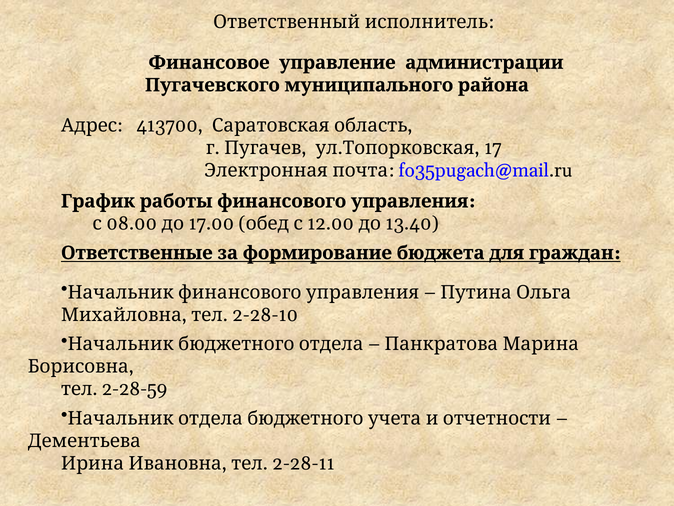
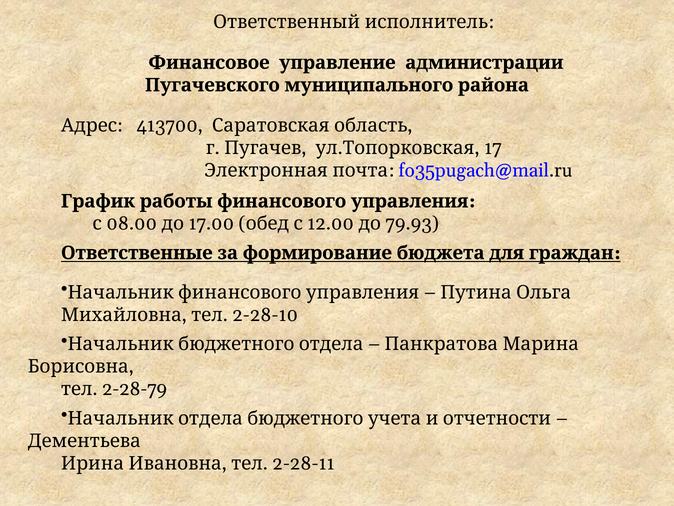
13.40: 13.40 -> 79.93
2-28-59: 2-28-59 -> 2-28-79
